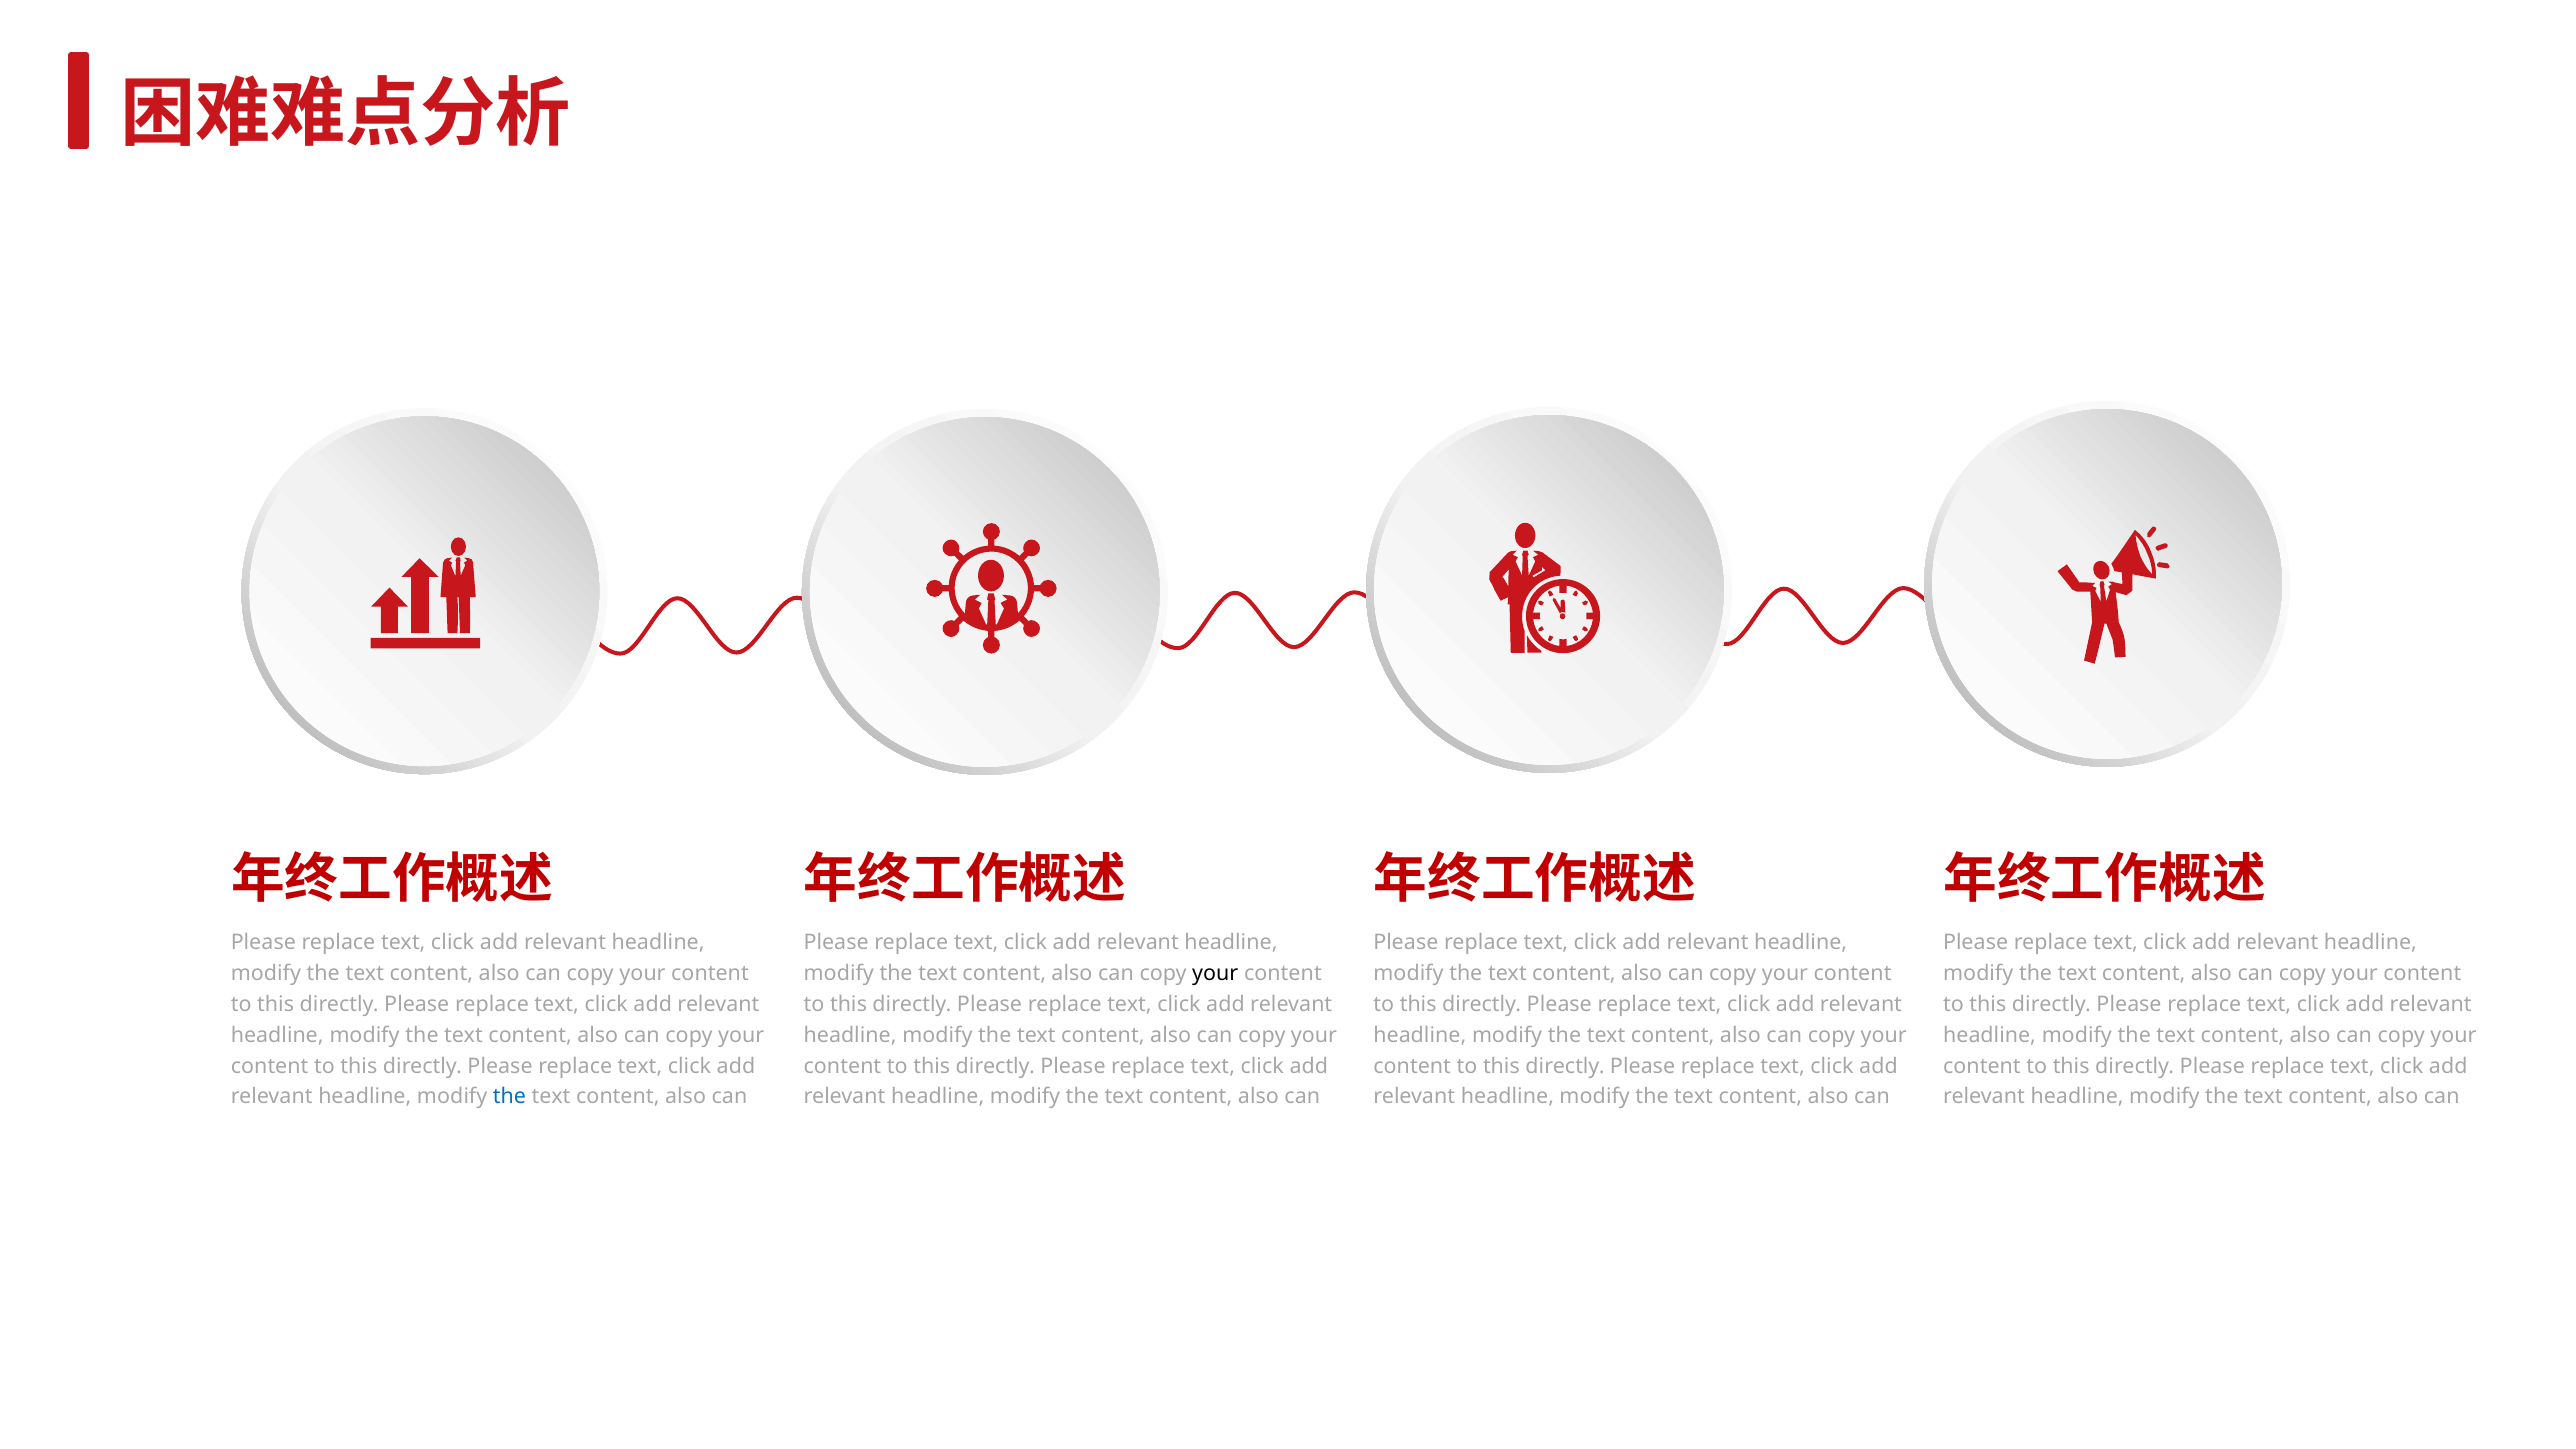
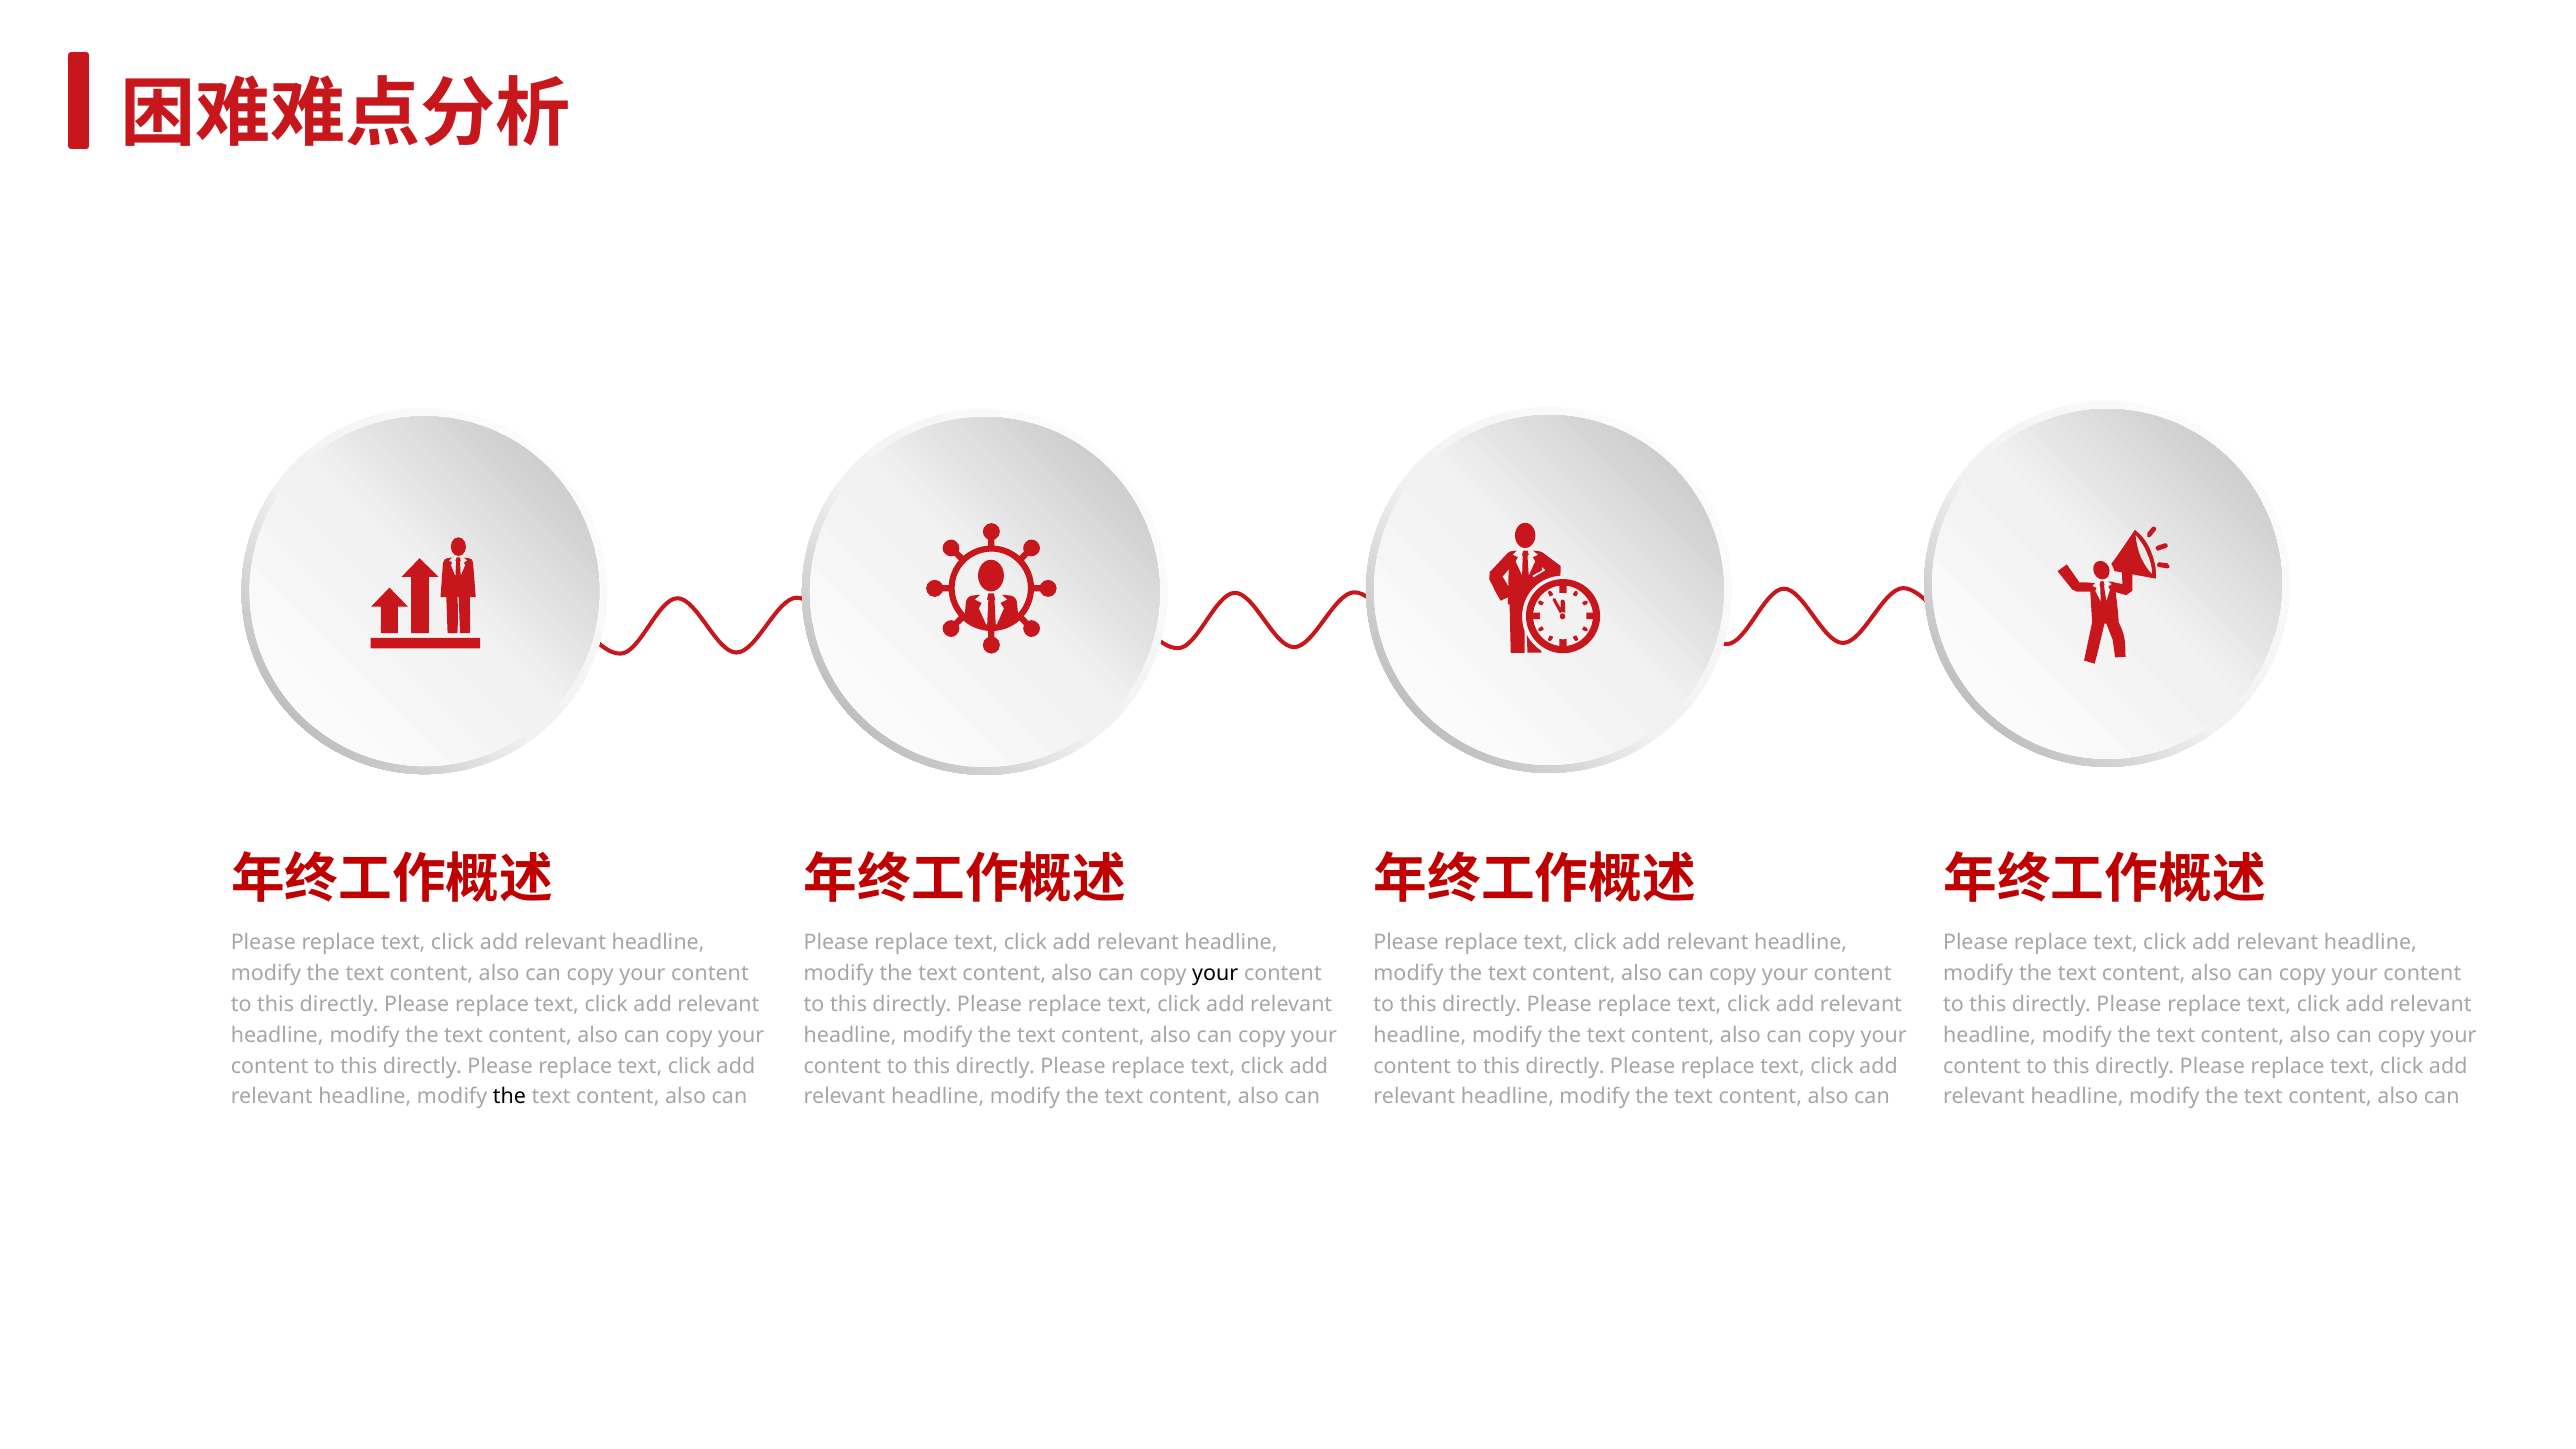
the at (509, 1097) colour: blue -> black
